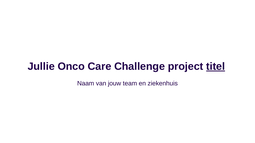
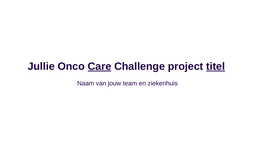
Care underline: none -> present
